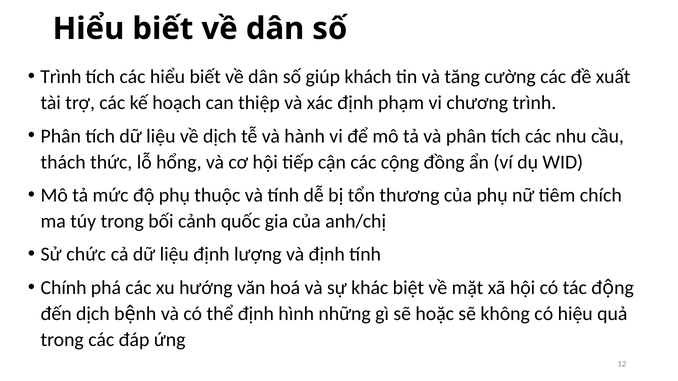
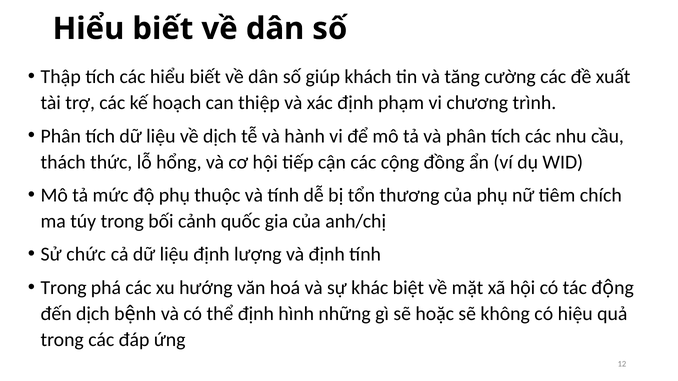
Trình at (61, 77): Trình -> Thập
Chính at (64, 288): Chính -> Trong
